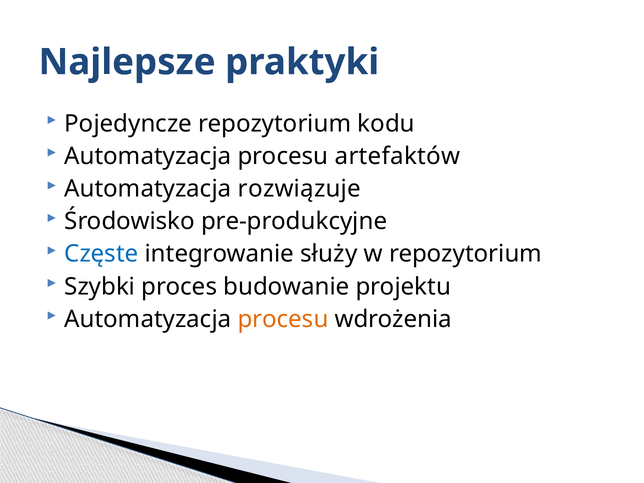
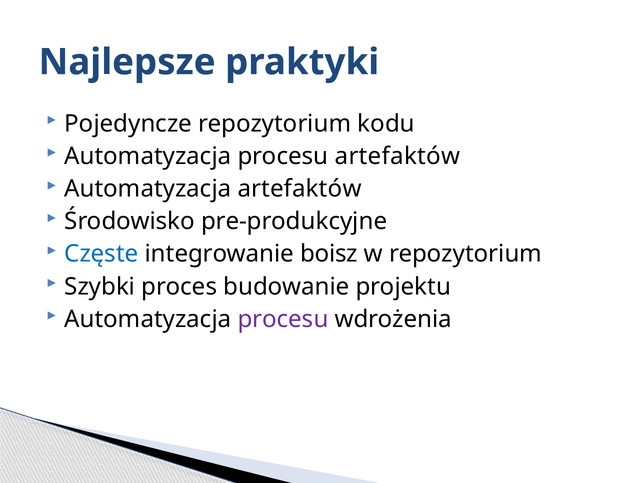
Automatyzacja rozwiązuje: rozwiązuje -> artefaktów
służy: służy -> boisz
procesu at (283, 319) colour: orange -> purple
